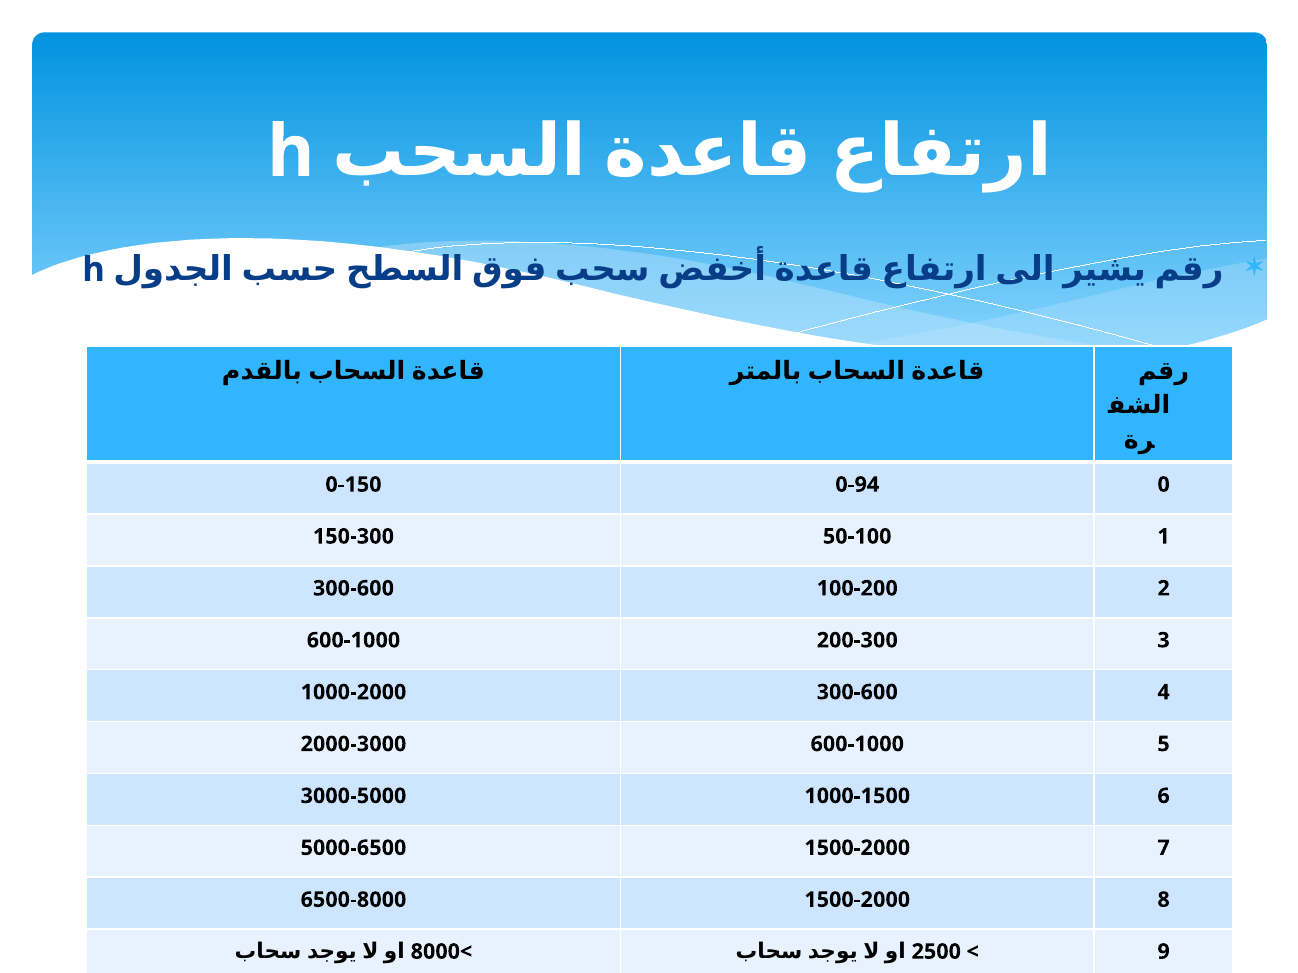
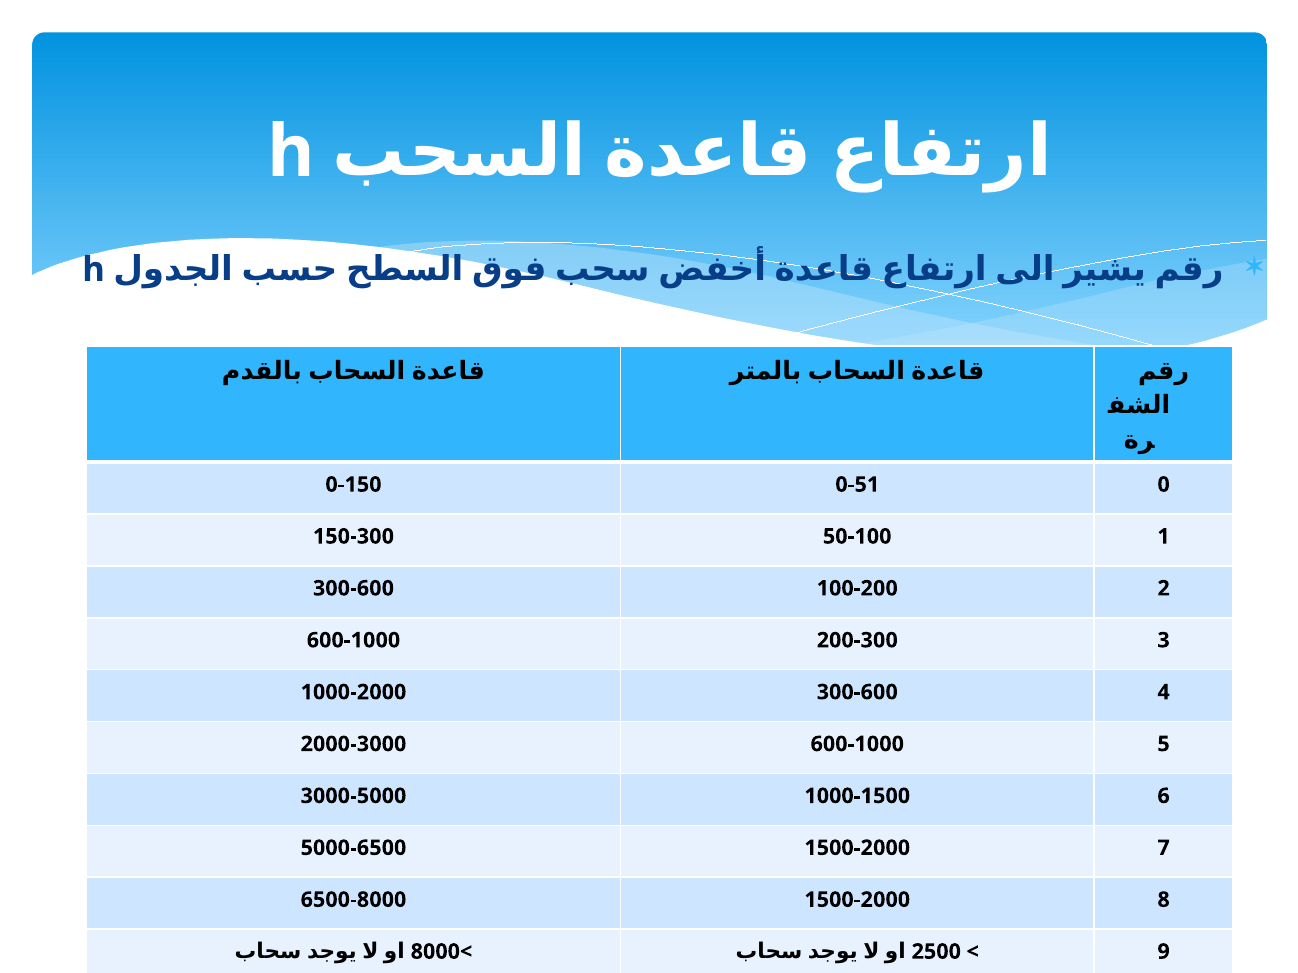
0-94: 0-94 -> 0-51
